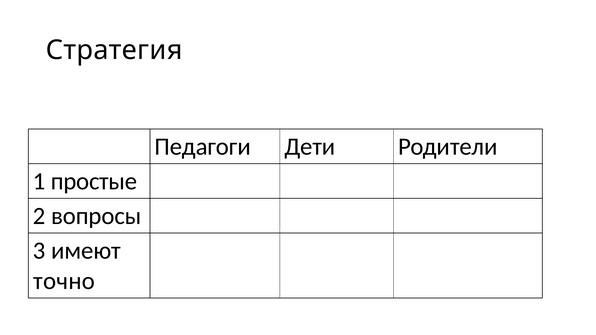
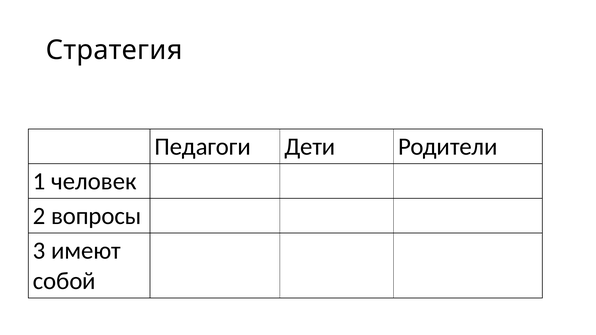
простые: простые -> человек
точно: точно -> собой
